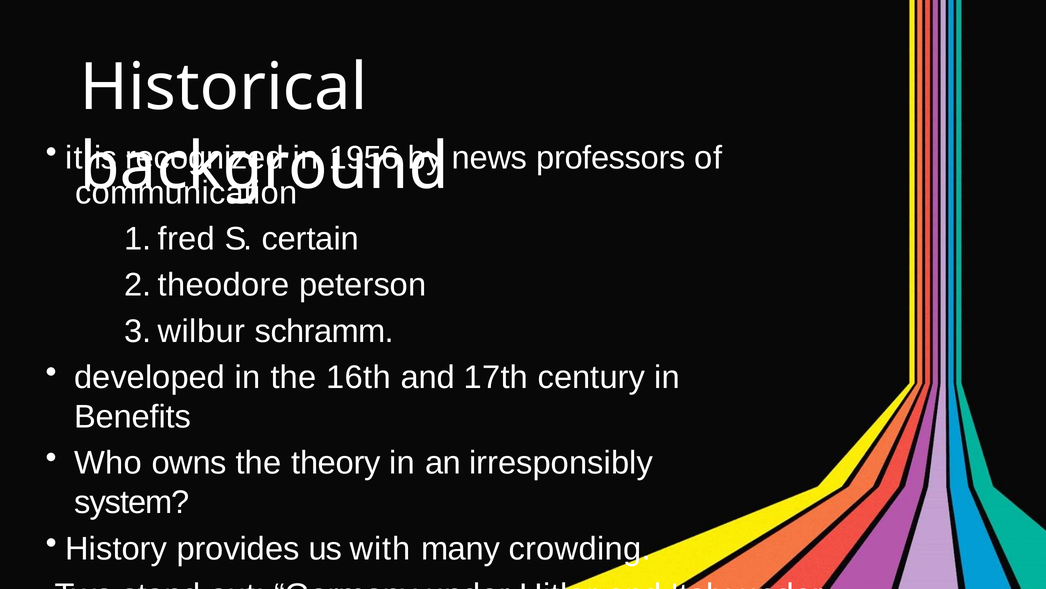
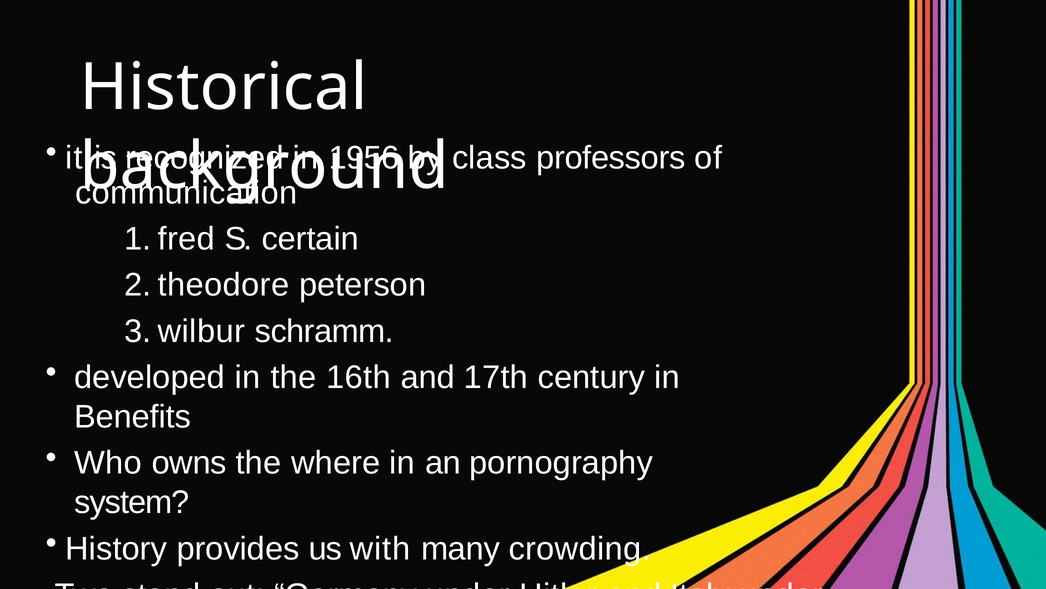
news: news -> class
theory: theory -> where
irresponsibly: irresponsibly -> pornography
